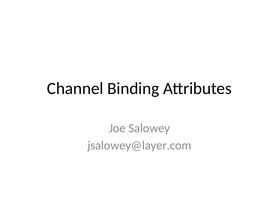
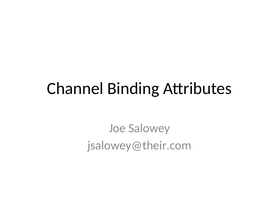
jsalowey@layer.com: jsalowey@layer.com -> jsalowey@their.com
